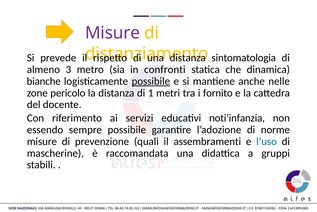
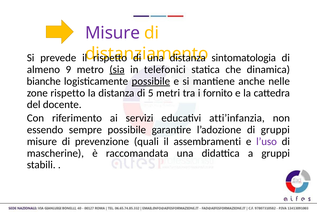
3: 3 -> 9
sia underline: none -> present
confronti: confronti -> telefonici
zone pericolo: pericolo -> rispetto
1: 1 -> 5
noti’infanzia: noti’infanzia -> atti’infanzia
di norme: norme -> gruppi
l’uso colour: blue -> purple
